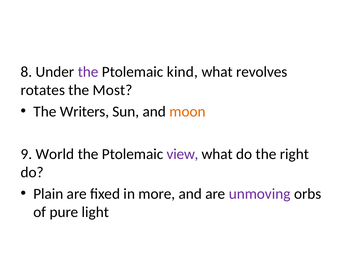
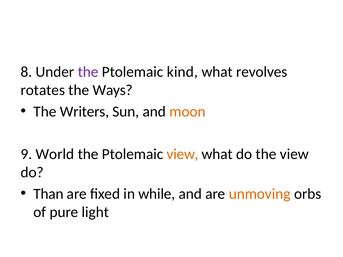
Most: Most -> Ways
view at (183, 154) colour: purple -> orange
the right: right -> view
Plain: Plain -> Than
more: more -> while
unmoving colour: purple -> orange
